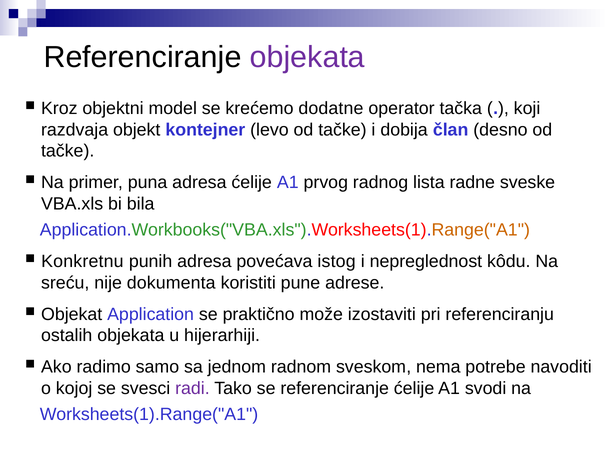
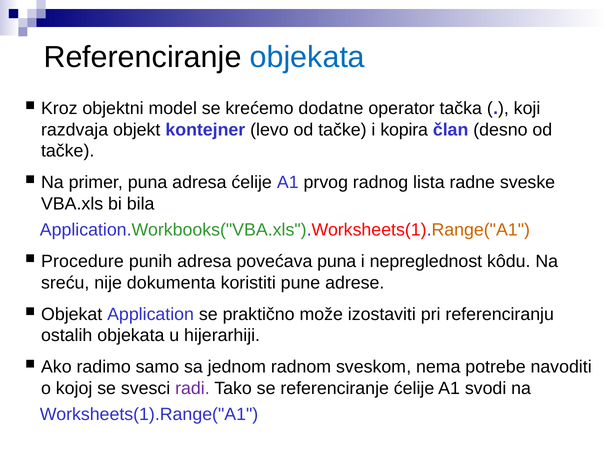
objekata at (307, 57) colour: purple -> blue
dobija: dobija -> kopira
Konkretnu: Konkretnu -> Procedure
povećava istog: istog -> puna
